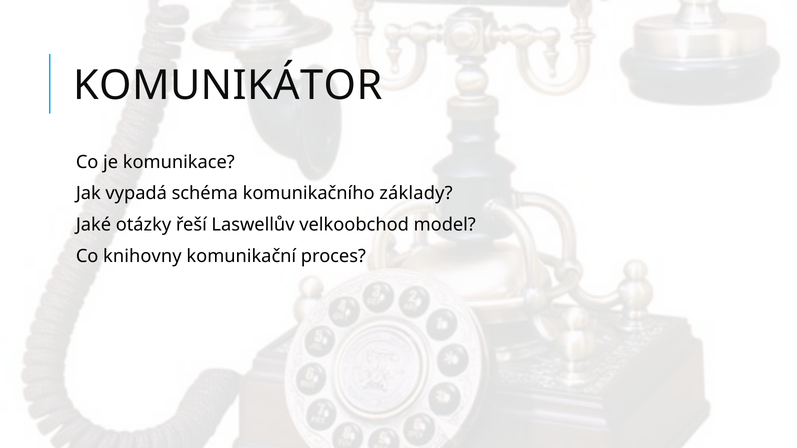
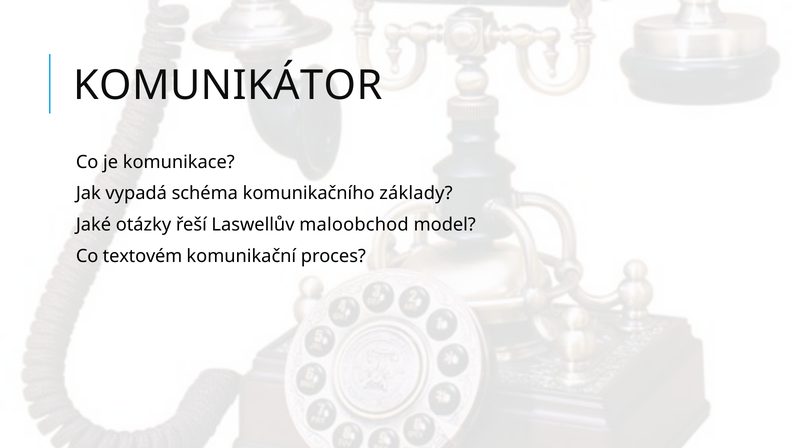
velkoobchod: velkoobchod -> maloobchod
knihovny: knihovny -> textovém
